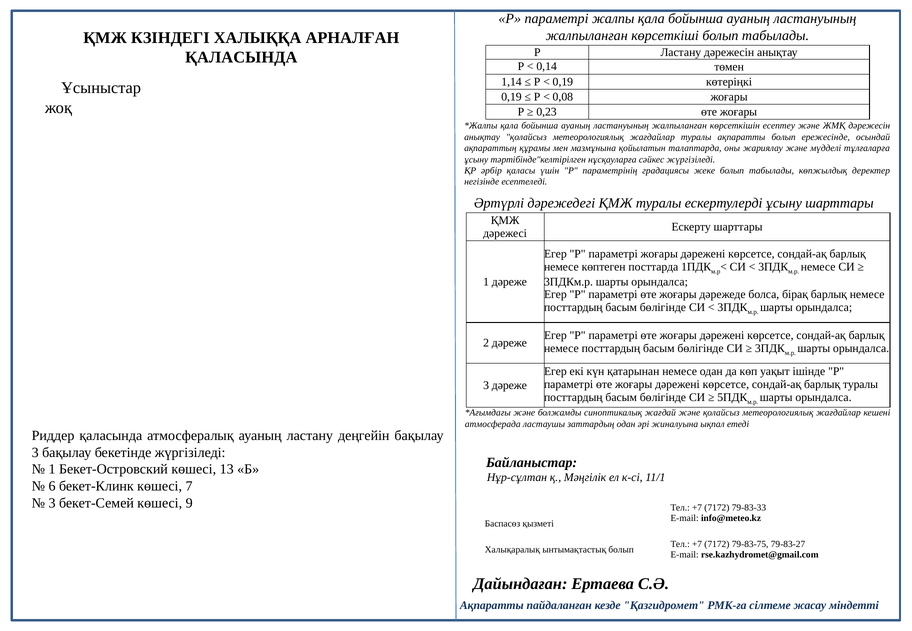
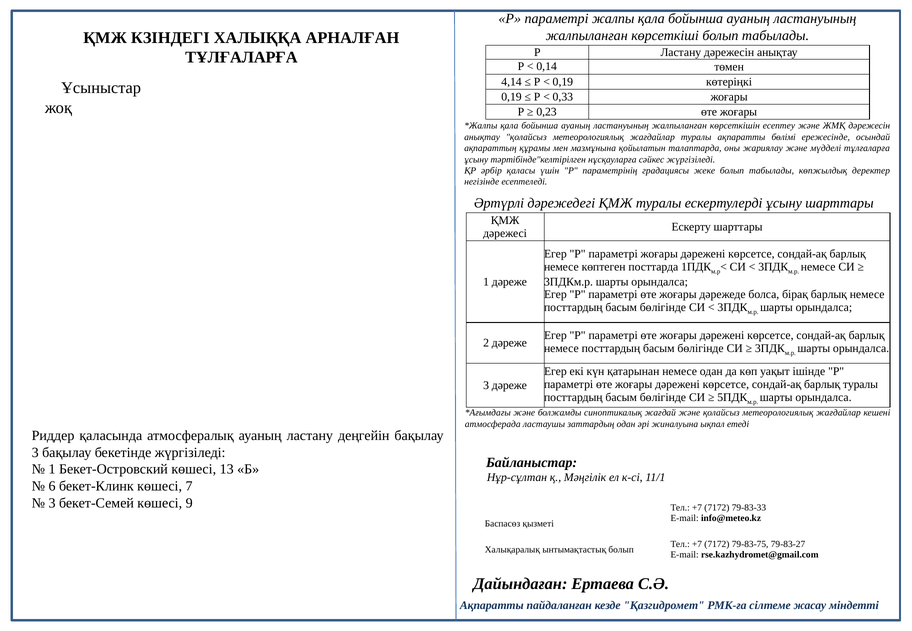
ҚАЛАСЫНДА at (241, 57): ҚАЛАСЫНДА -> ТҰЛҒАЛАРҒА
1,14: 1,14 -> 4,14
0,08: 0,08 -> 0,33
ақпаратты болып: болып -> бөлімі
